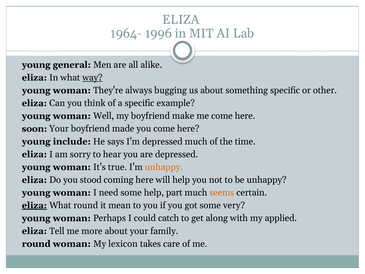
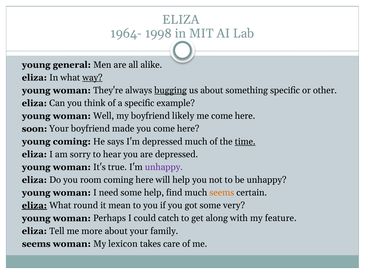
1996: 1996 -> 1998
bugging underline: none -> present
make: make -> likely
young include: include -> coming
time underline: none -> present
unhappy at (164, 167) colour: orange -> purple
stood: stood -> room
part: part -> find
applied: applied -> feature
round at (36, 244): round -> seems
